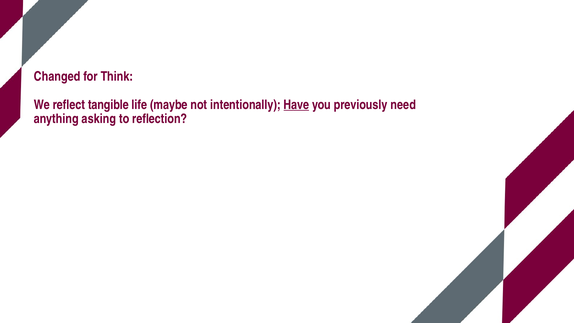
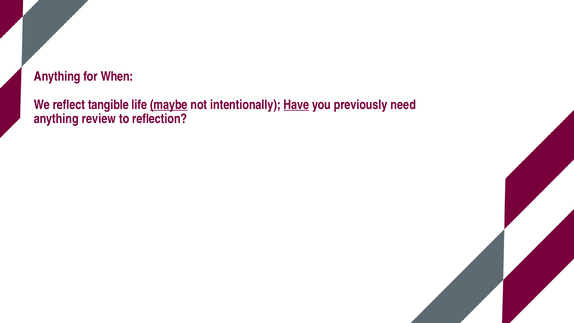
Changed at (57, 76): Changed -> Anything
Think: Think -> When
maybe underline: none -> present
asking: asking -> review
